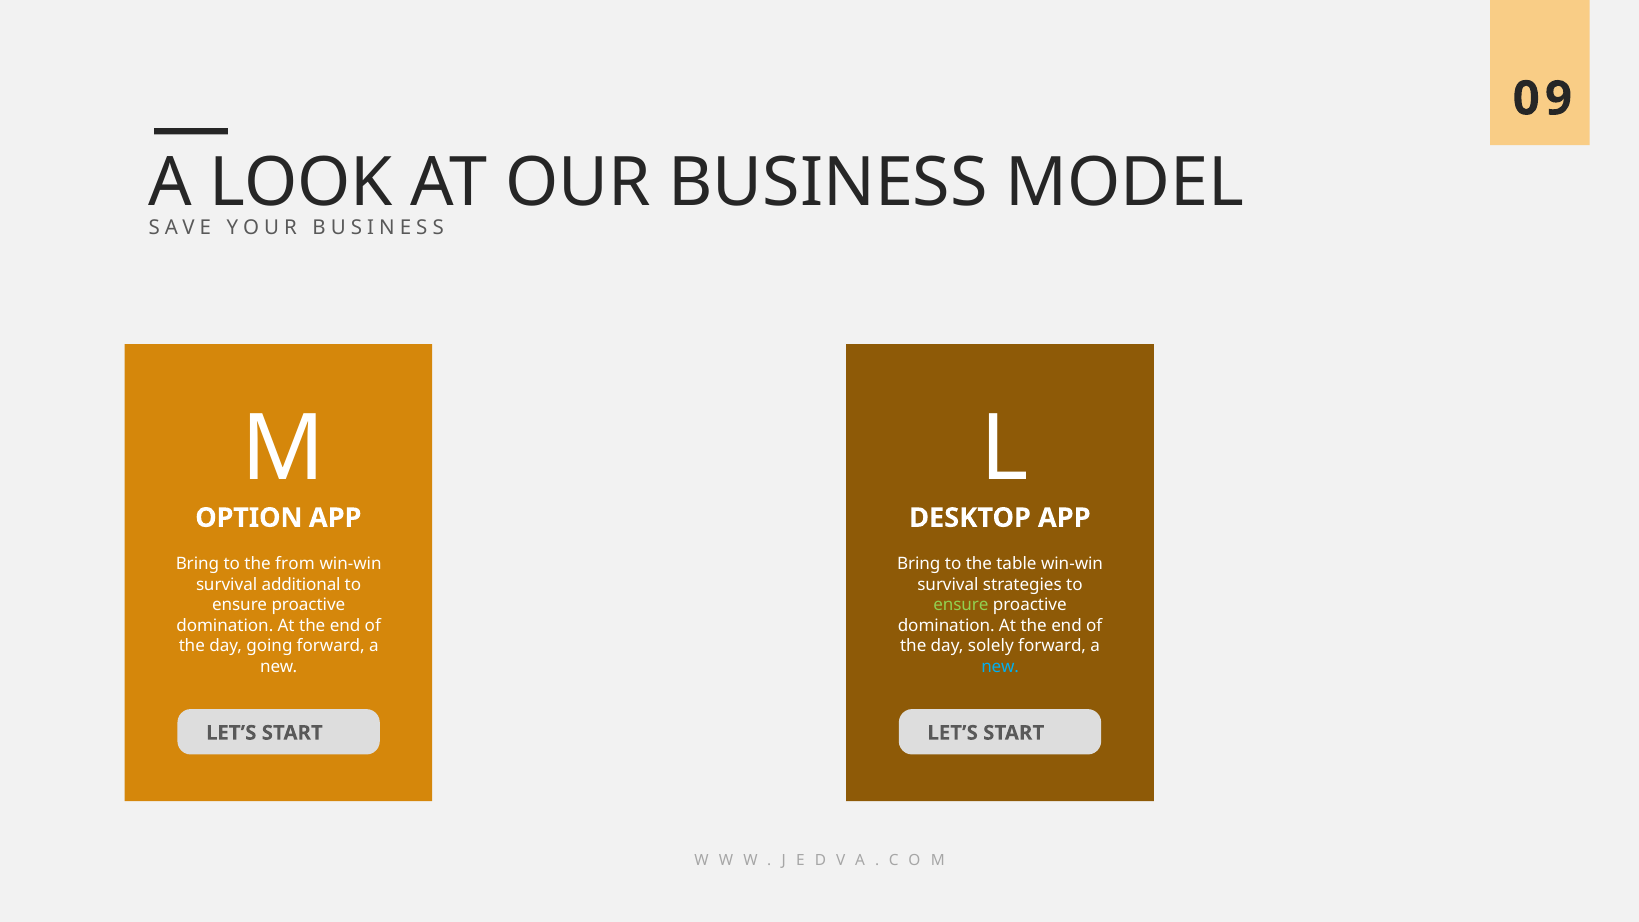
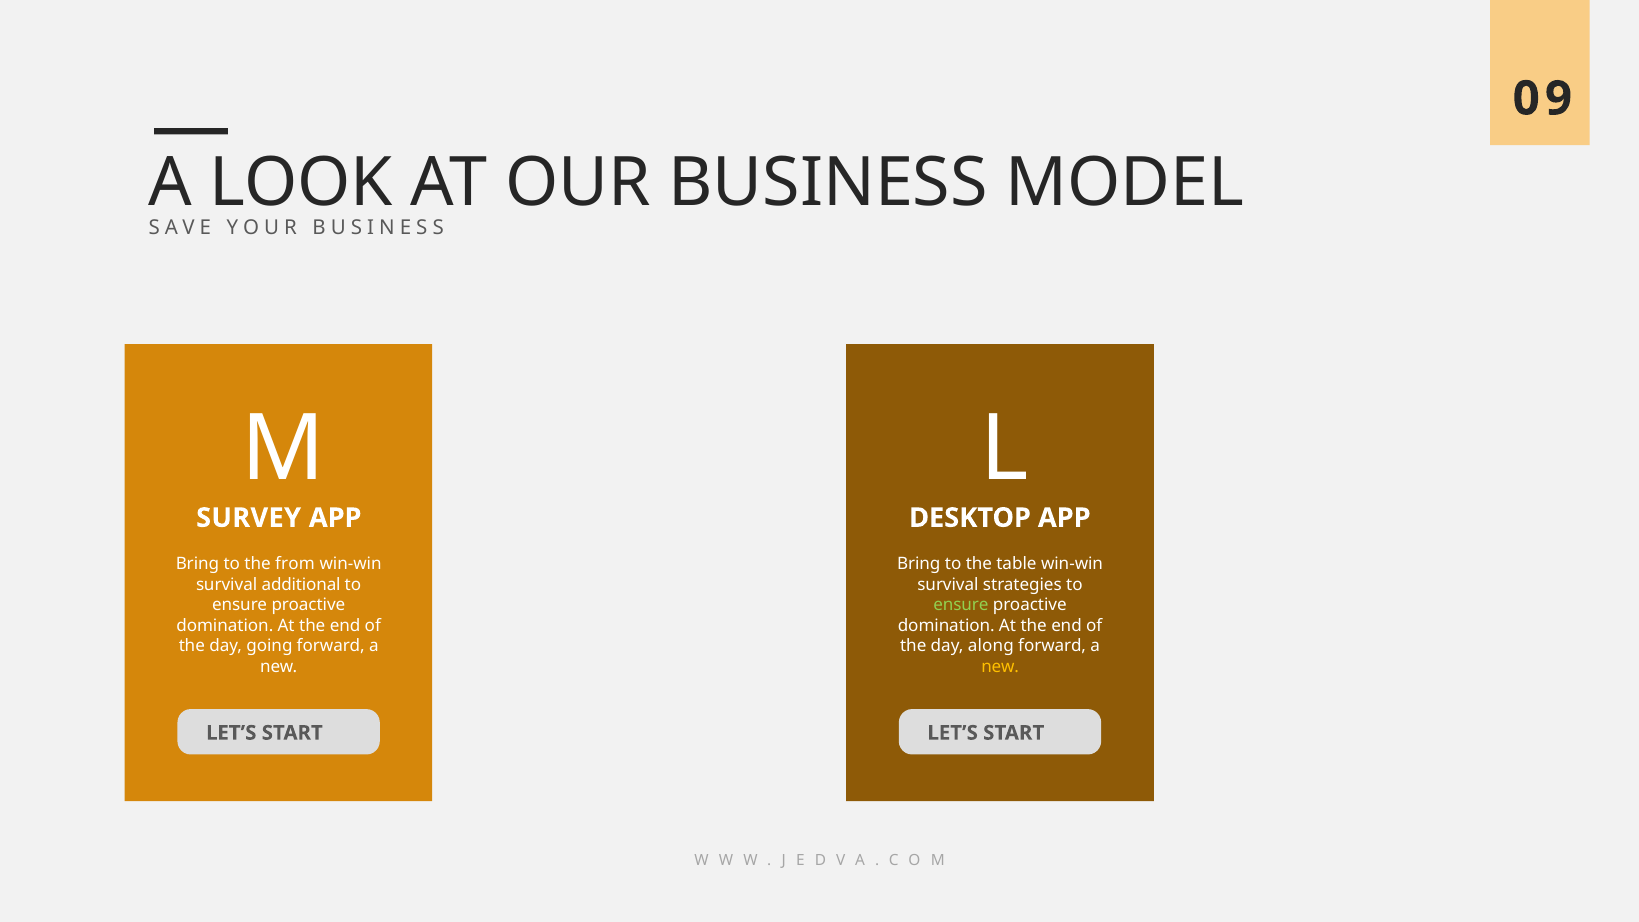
OPTION: OPTION -> SURVEY
solely: solely -> along
new at (1000, 667) colour: light blue -> yellow
